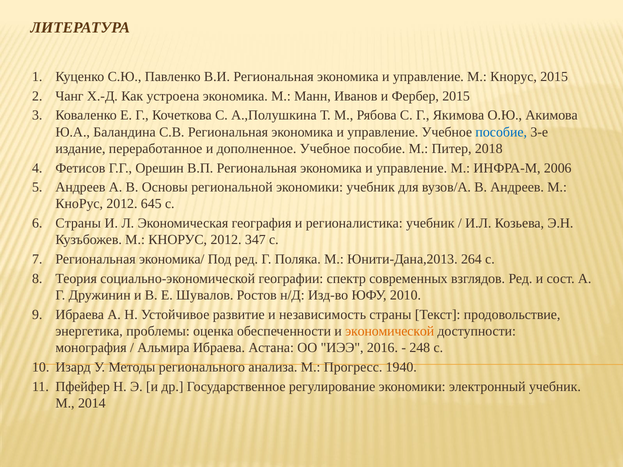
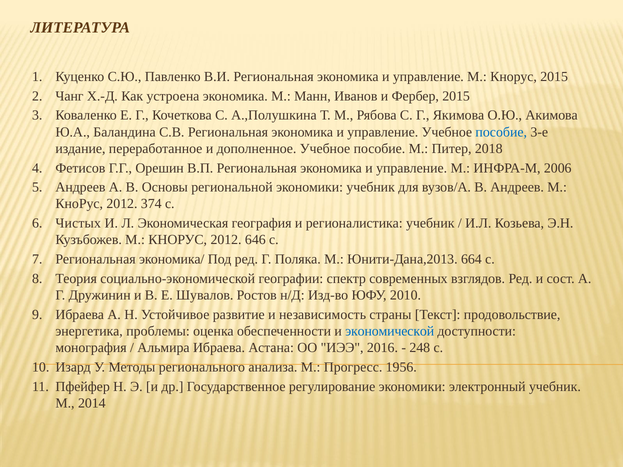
645: 645 -> 374
Страны at (78, 223): Страны -> Чистых
347: 347 -> 646
264: 264 -> 664
экономической colour: orange -> blue
1940: 1940 -> 1956
